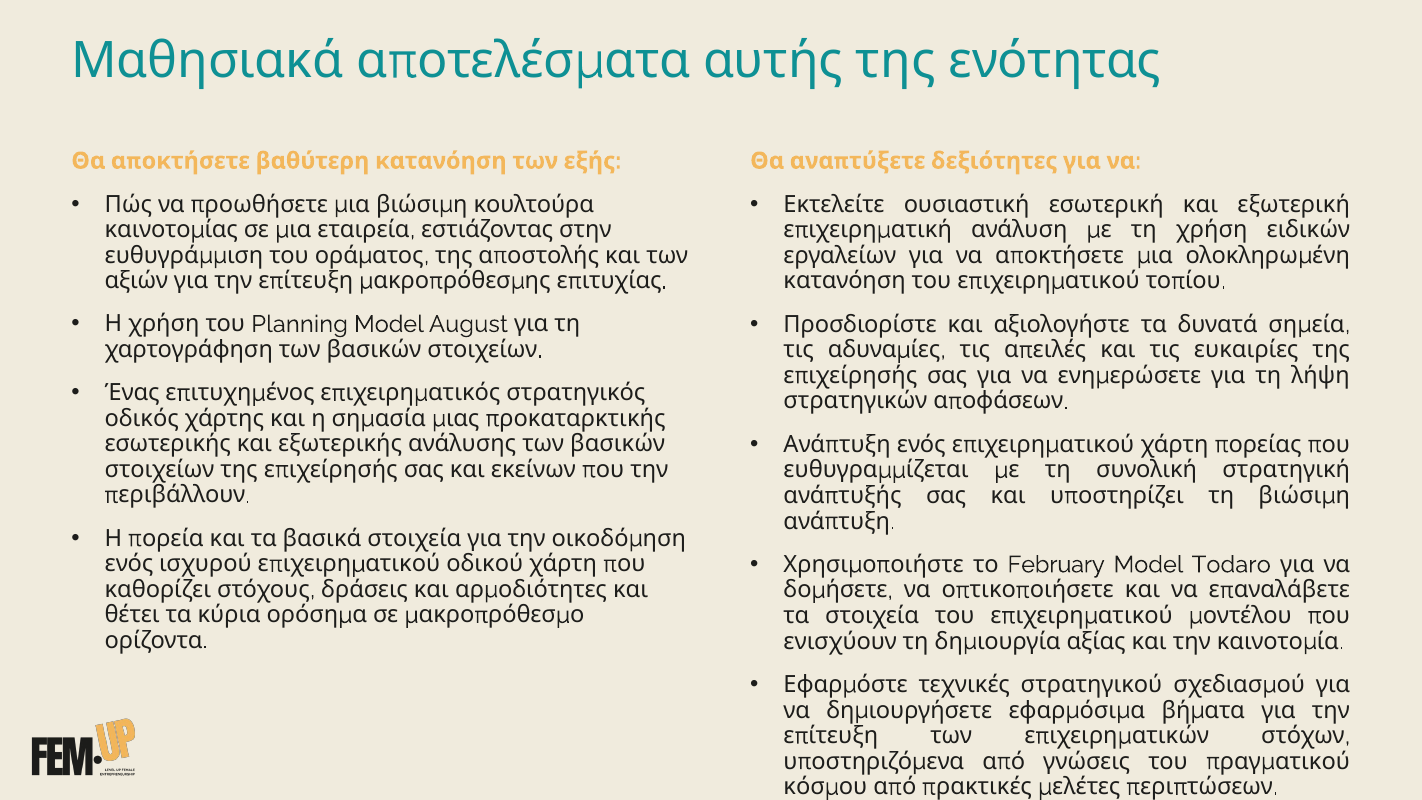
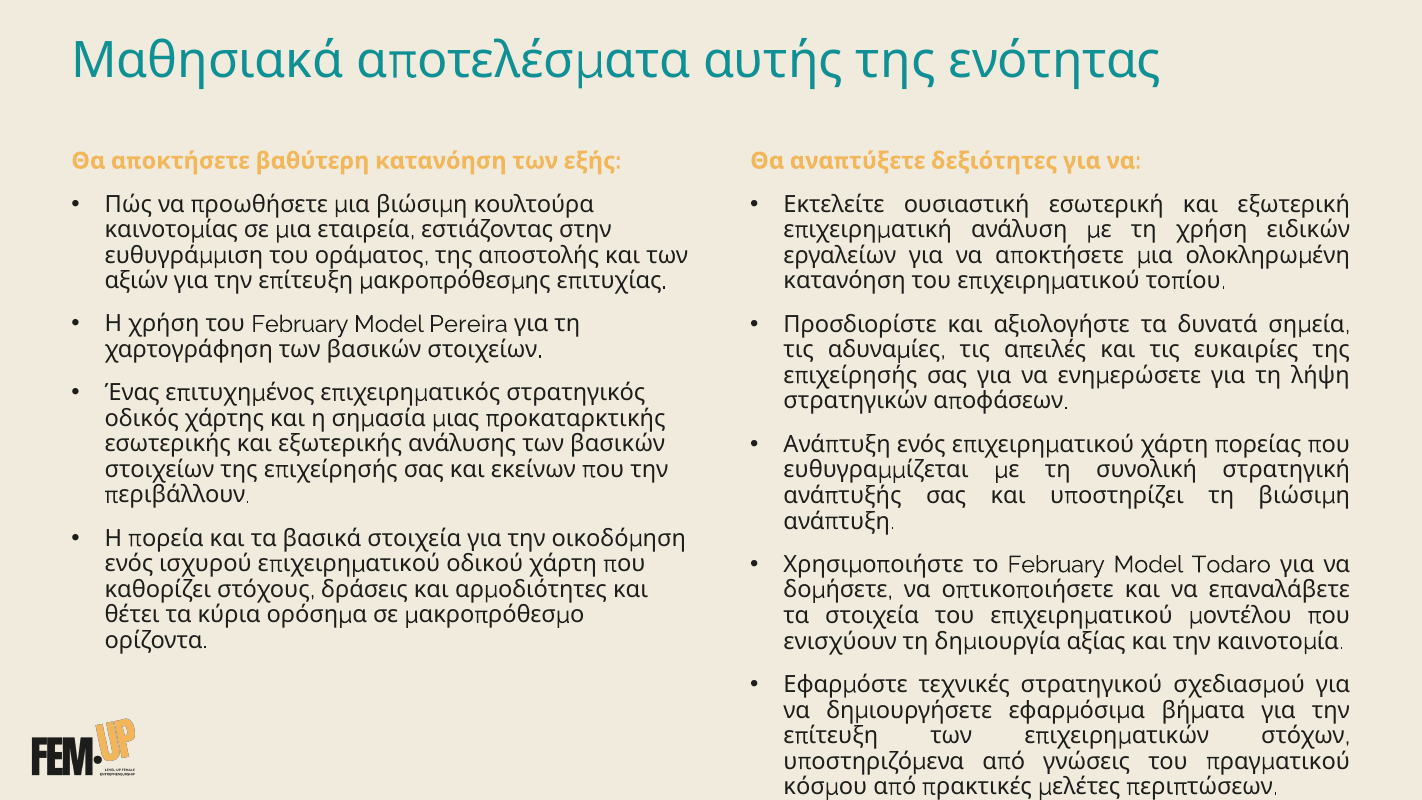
Planning at (300, 324): Planning -> February
August: August -> Pereira
